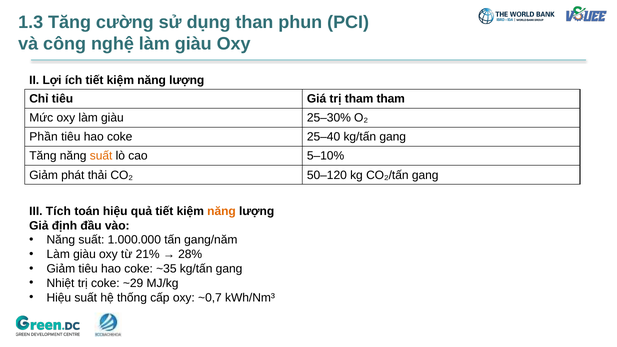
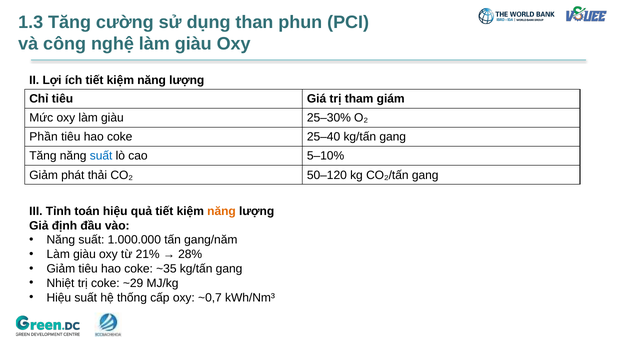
tham tham: tham -> giám
suất at (101, 156) colour: orange -> blue
Tích: Tích -> Tỉnh
